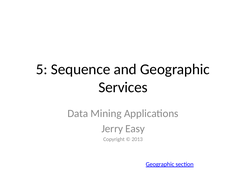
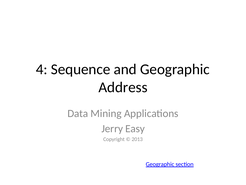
5: 5 -> 4
Services: Services -> Address
